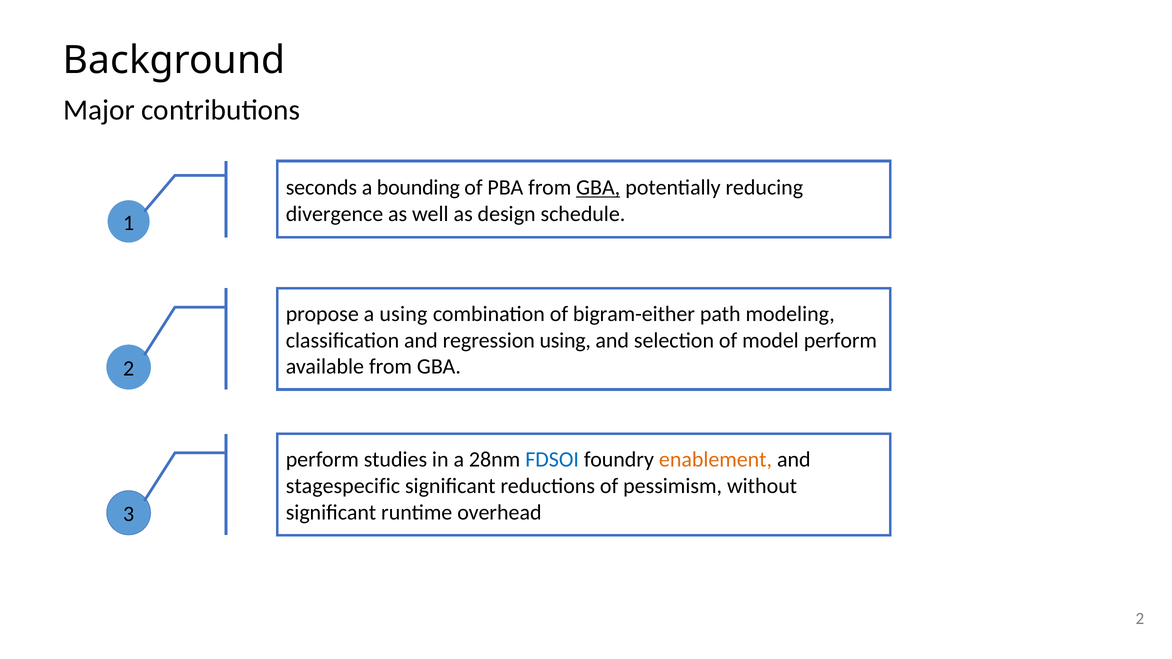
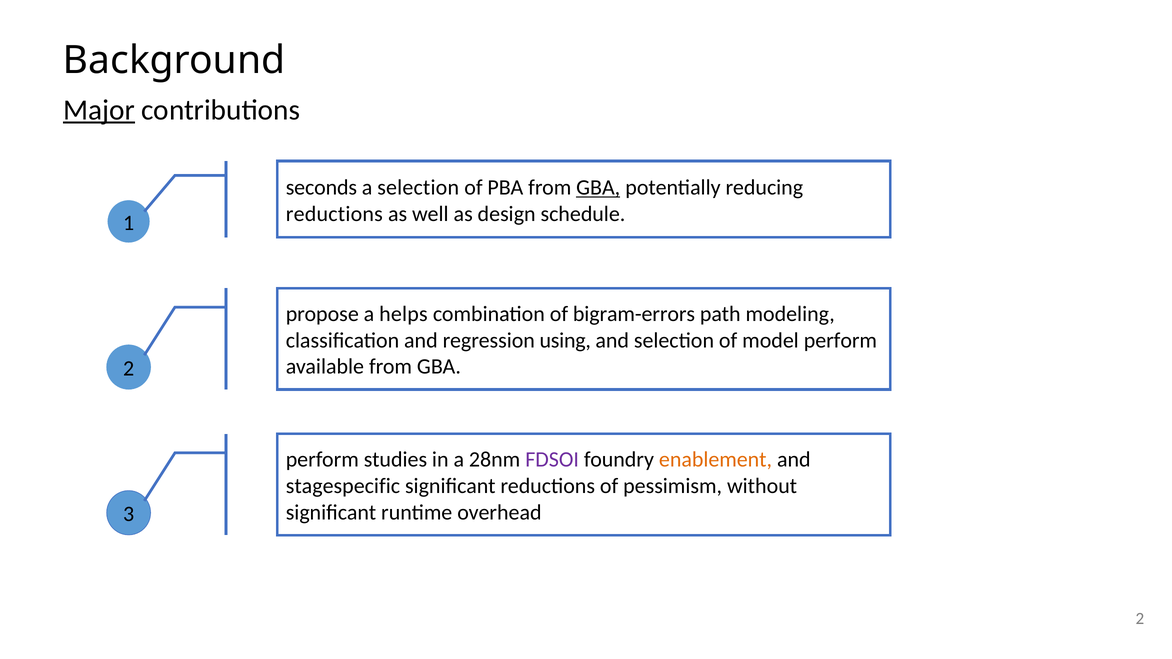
Major underline: none -> present
a bounding: bounding -> selection
divergence at (334, 214): divergence -> reductions
a using: using -> helps
bigram-either: bigram-either -> bigram-errors
FDSOI colour: blue -> purple
